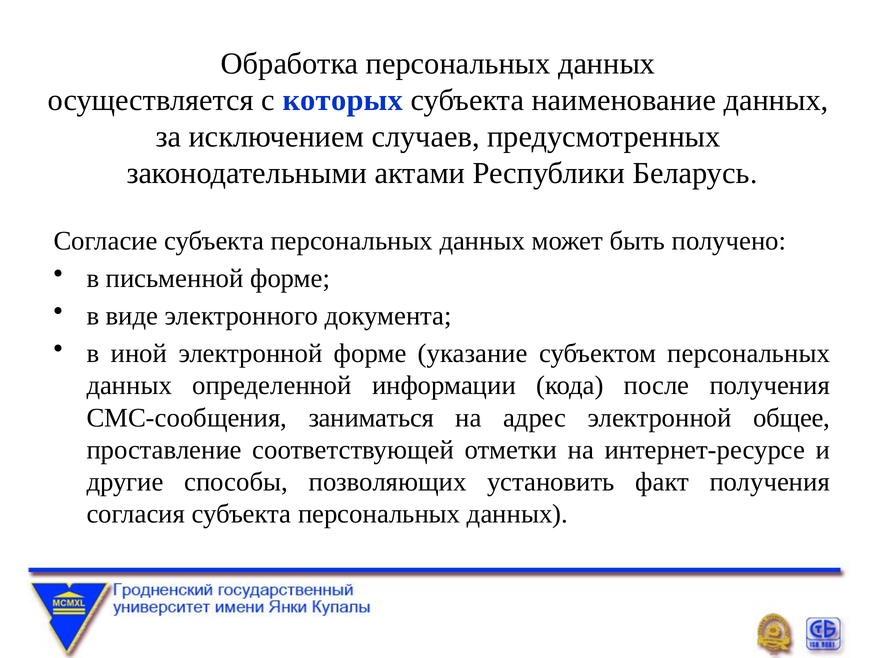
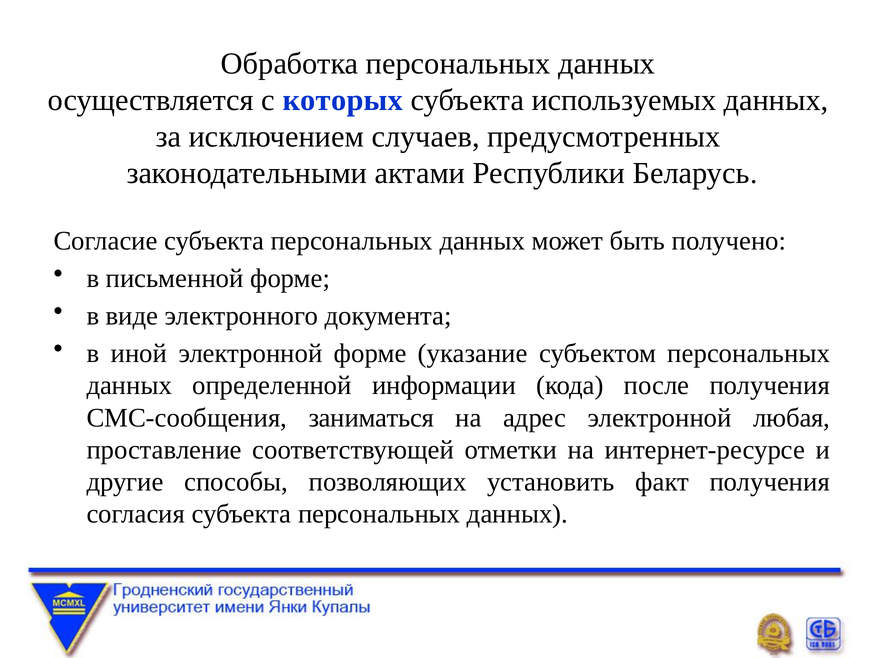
наименование: наименование -> используемых
общее: общее -> любая
